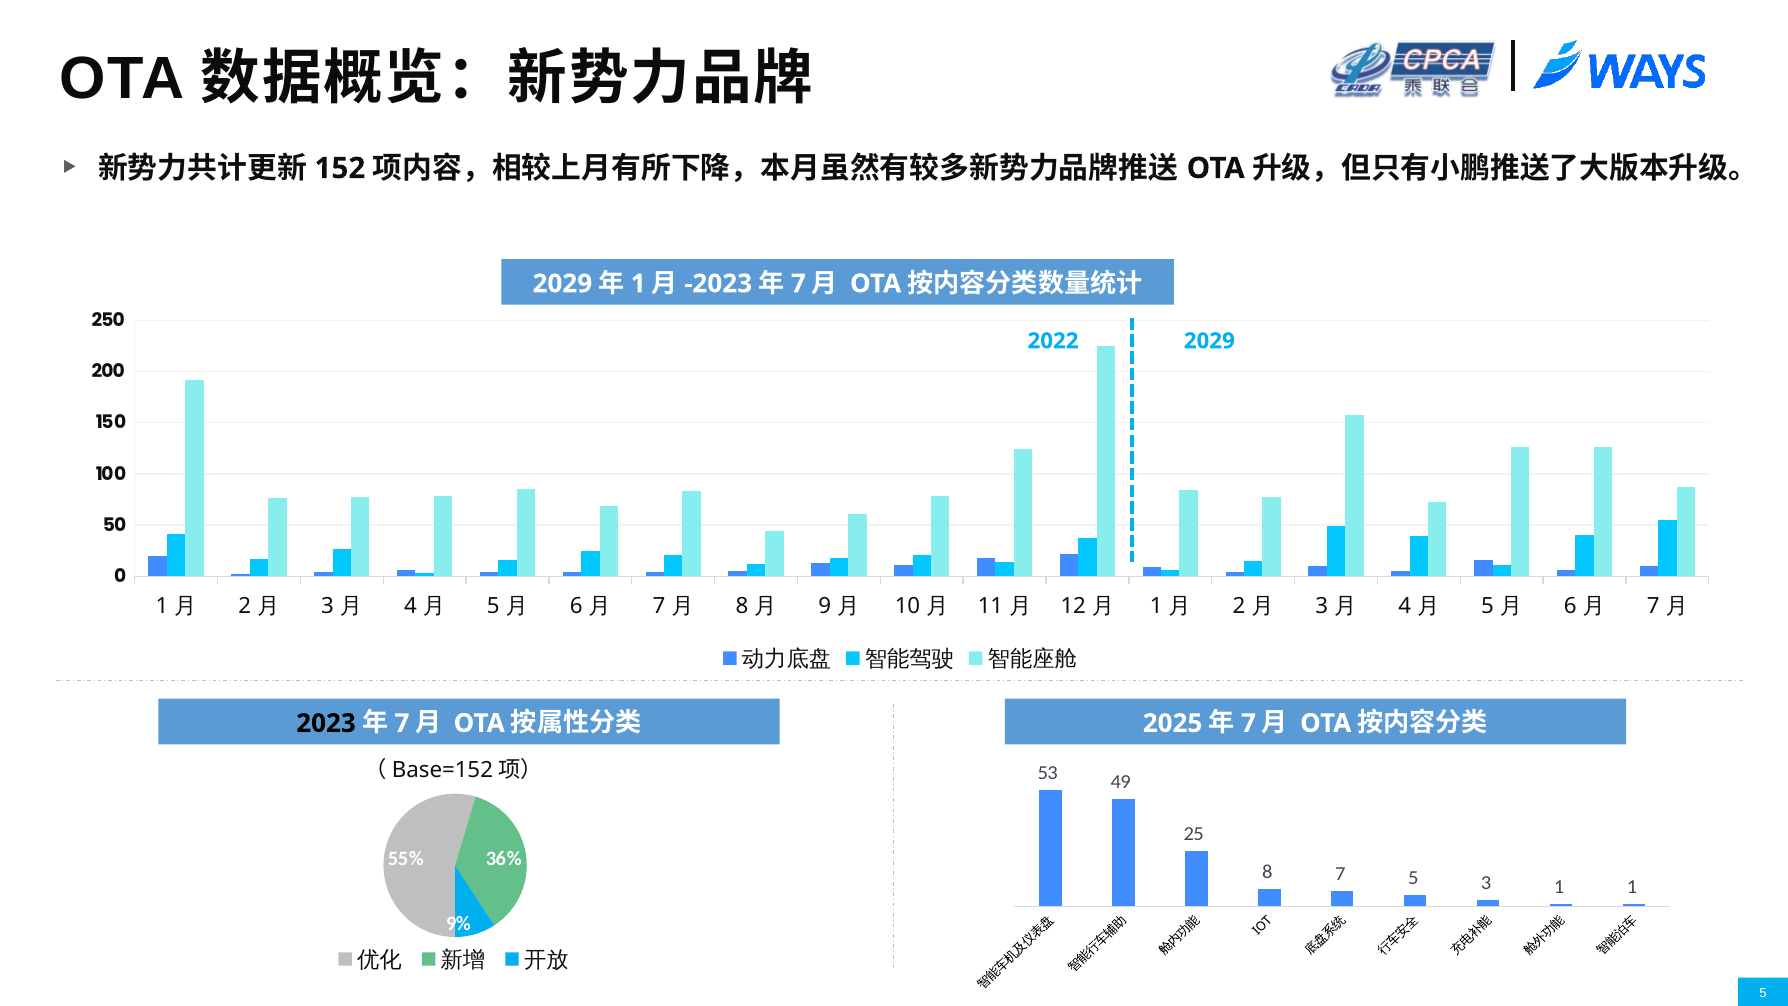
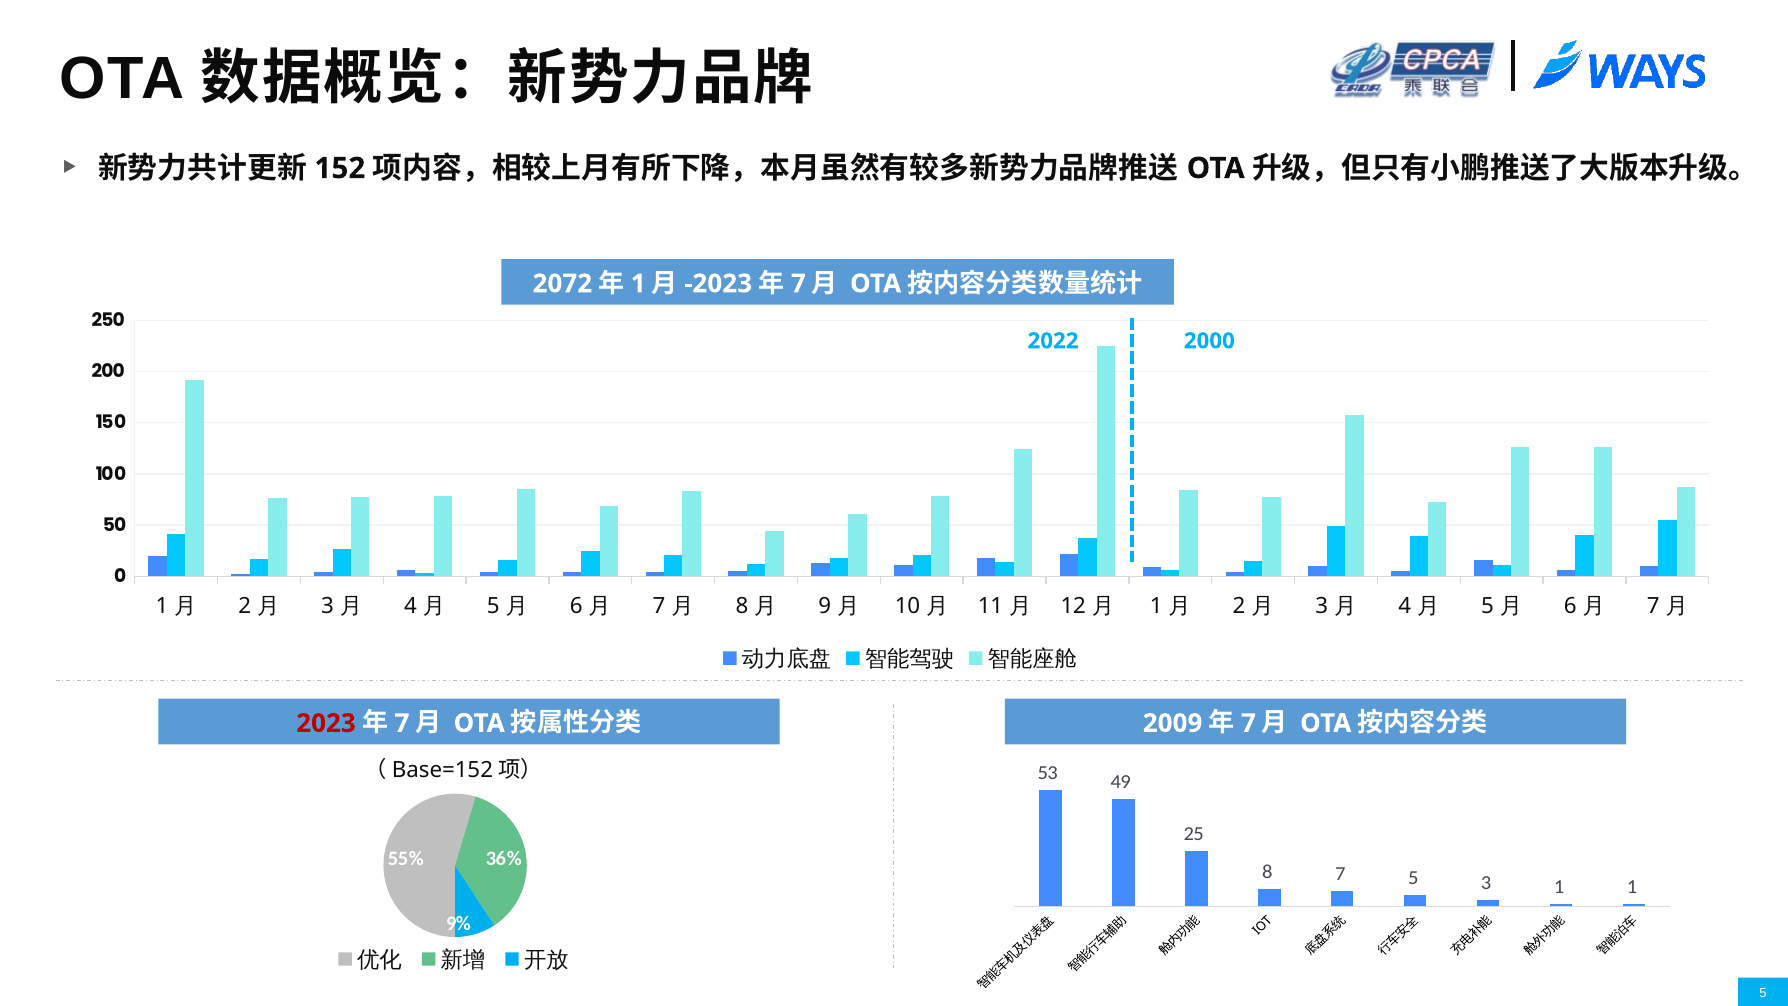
2029 at (562, 284): 2029 -> 2072
2029 at (1209, 341): 2029 -> 2000
2023 colour: black -> red
2025: 2025 -> 2009
